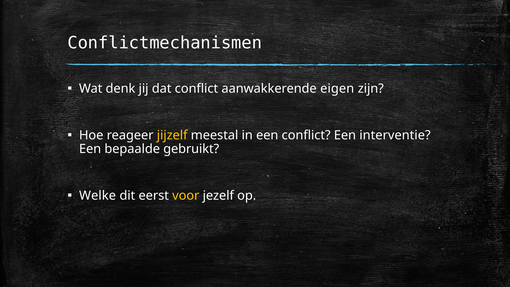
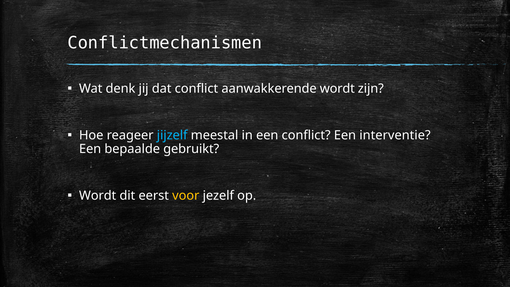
aanwakkerende eigen: eigen -> wordt
jijzelf colour: yellow -> light blue
Welke at (98, 196): Welke -> Wordt
